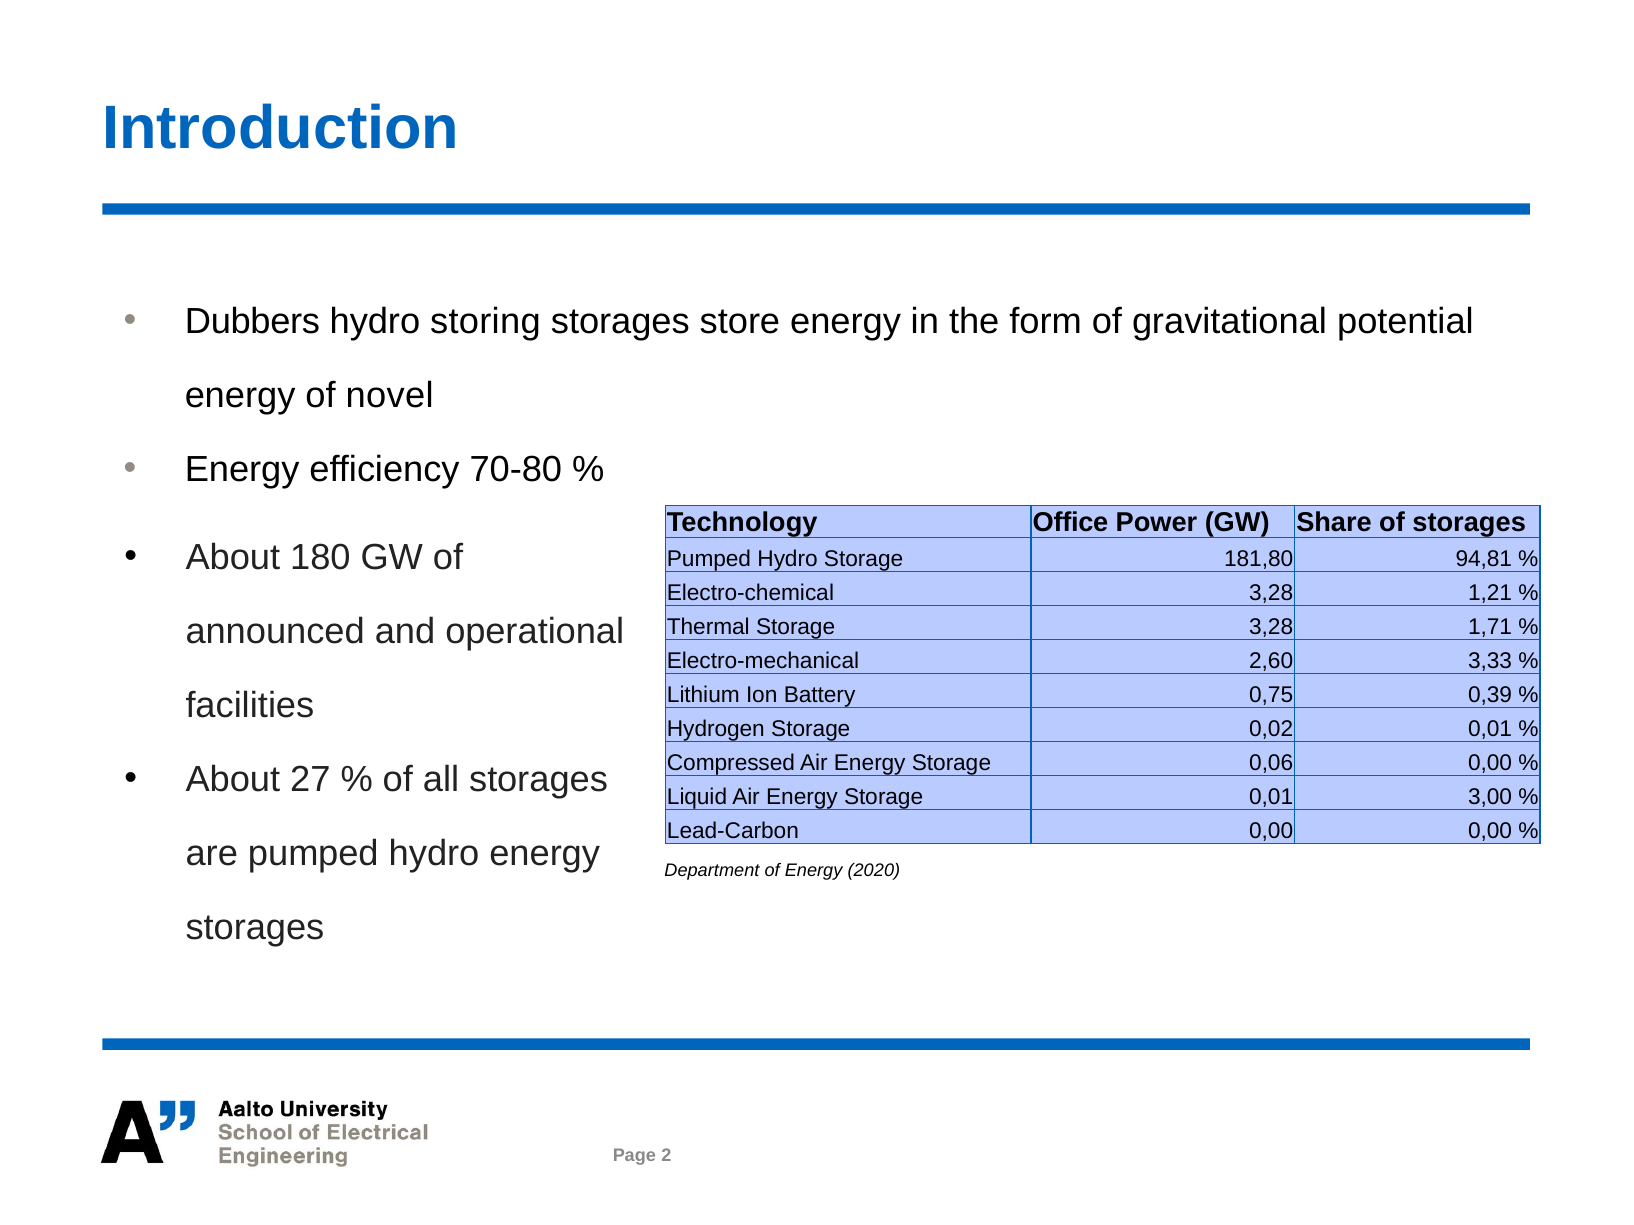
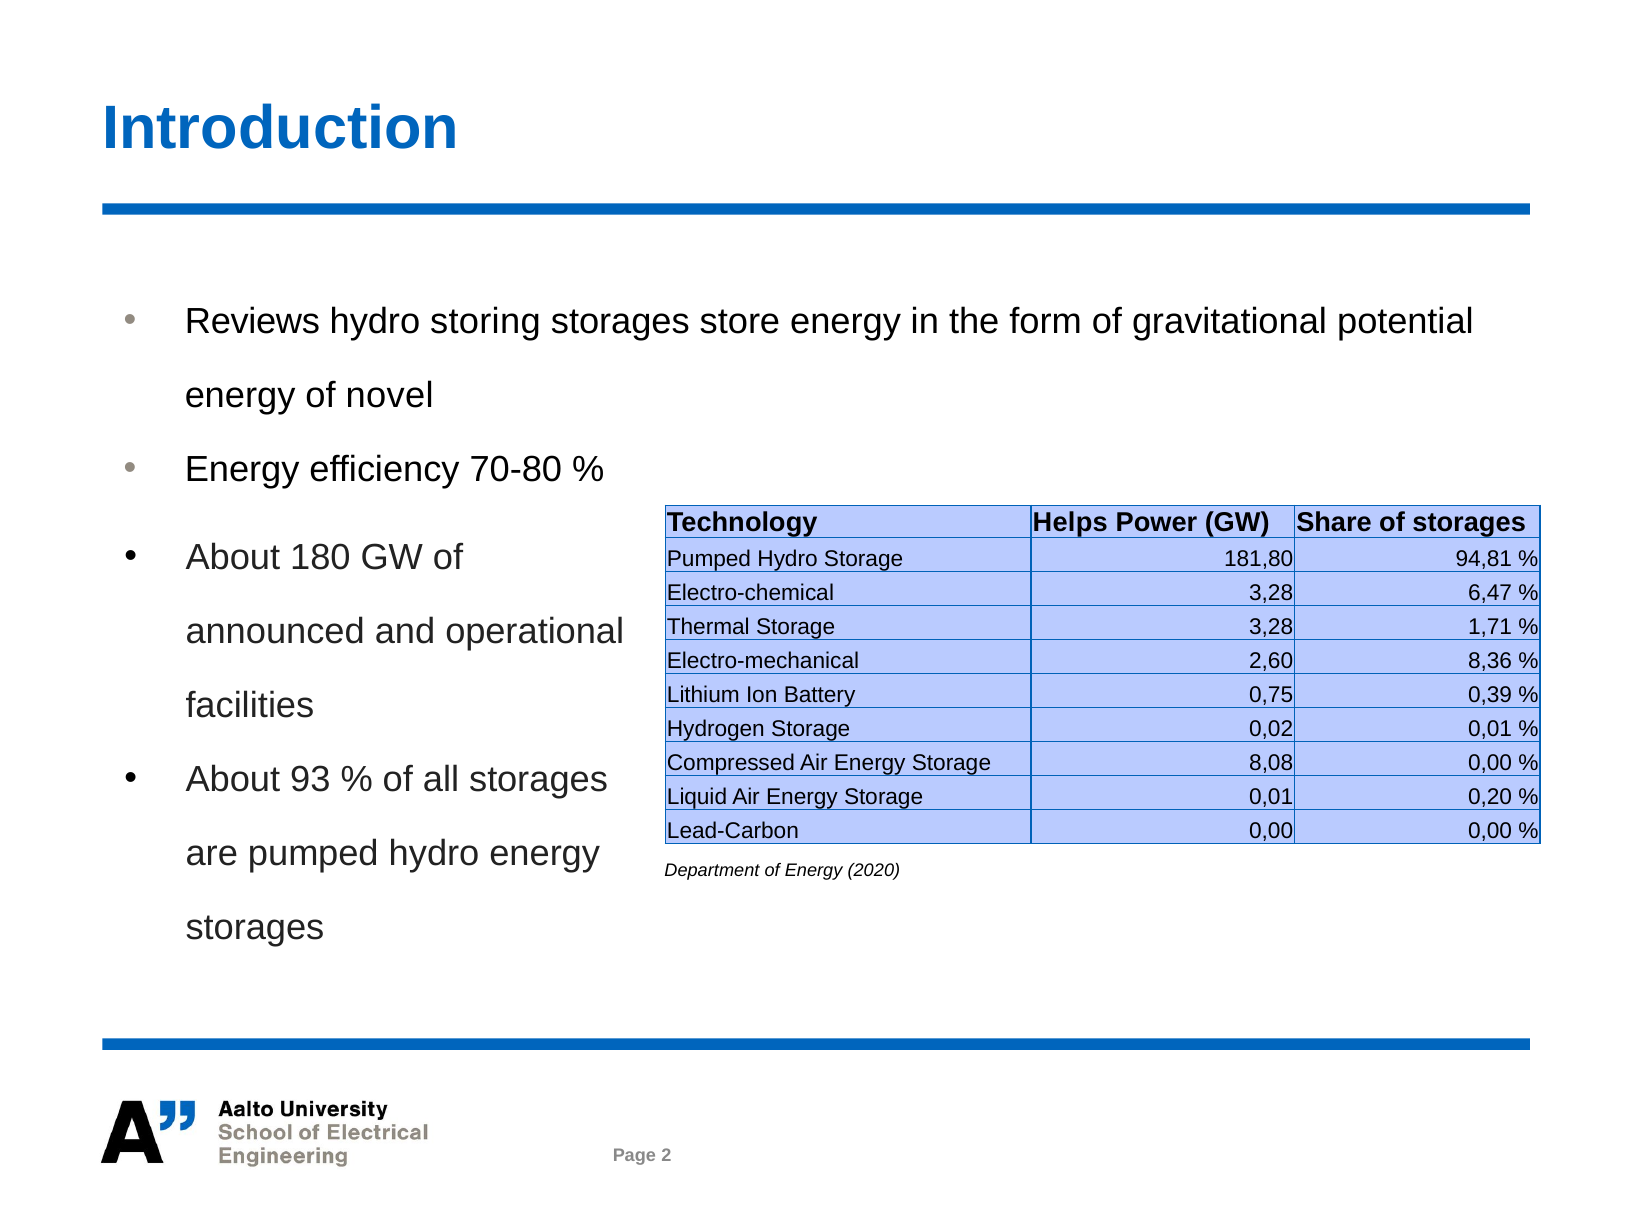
Dubbers: Dubbers -> Reviews
Office: Office -> Helps
1,21: 1,21 -> 6,47
3,33: 3,33 -> 8,36
0,06: 0,06 -> 8,08
27: 27 -> 93
3,00: 3,00 -> 0,20
